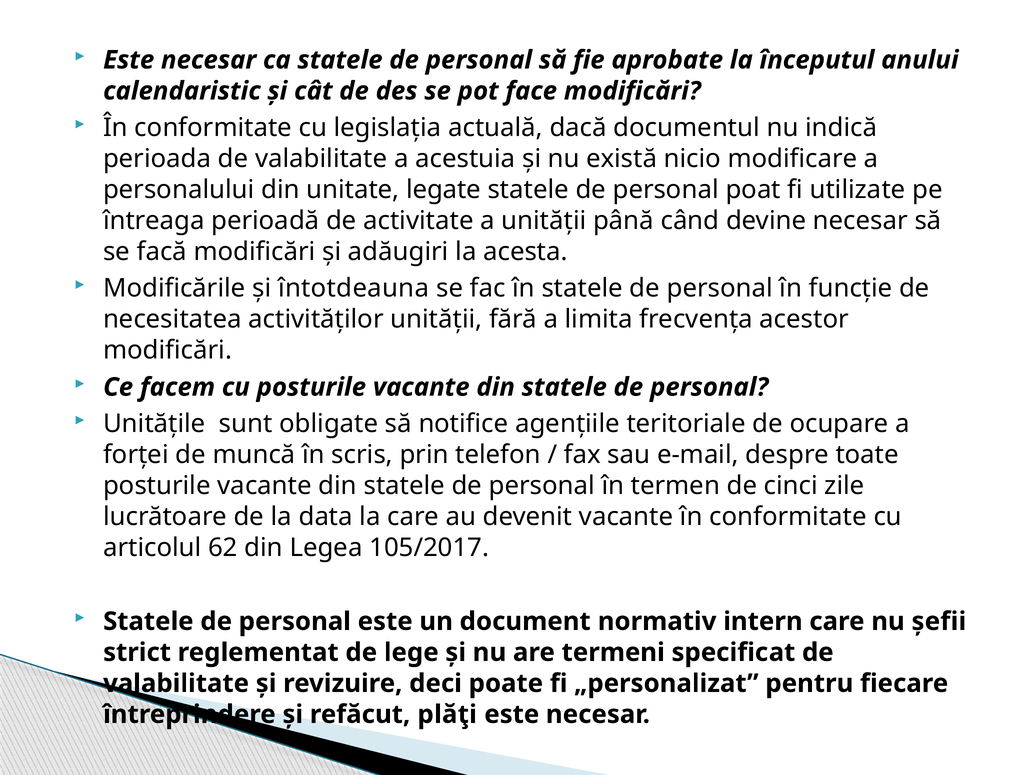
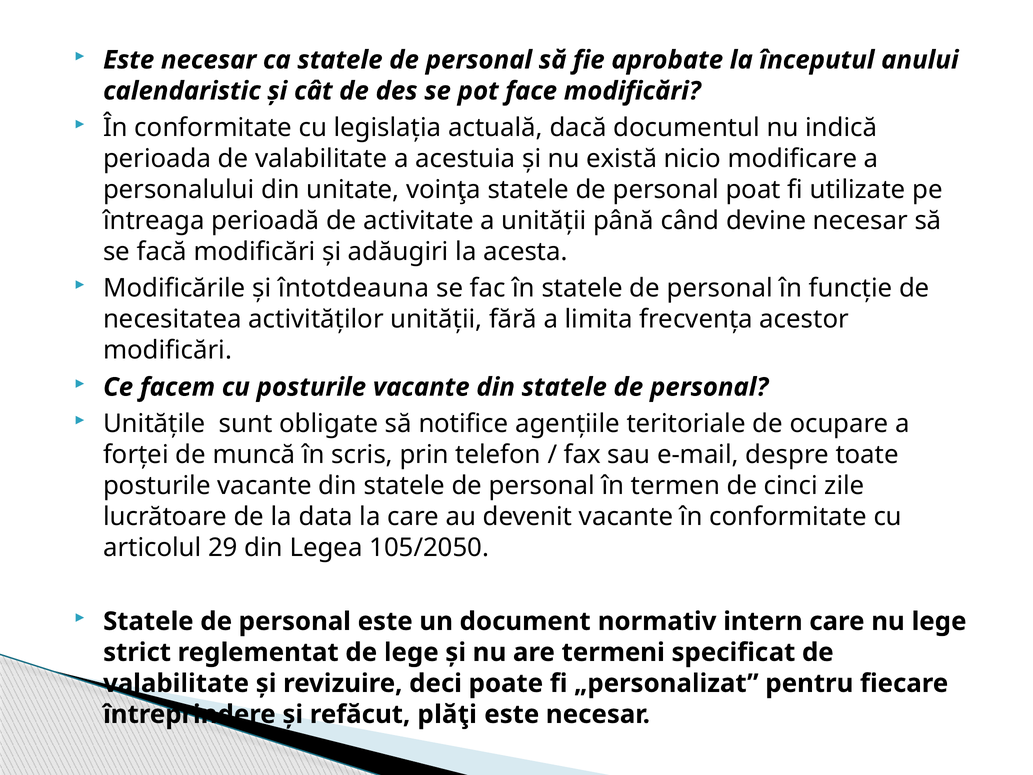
legate: legate -> voinţa
62: 62 -> 29
105/2017: 105/2017 -> 105/2050
nu șefii: șefii -> lege
